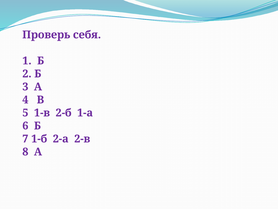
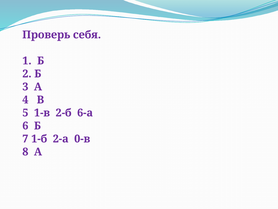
1-а: 1-а -> 6-а
2-в: 2-в -> 0-в
